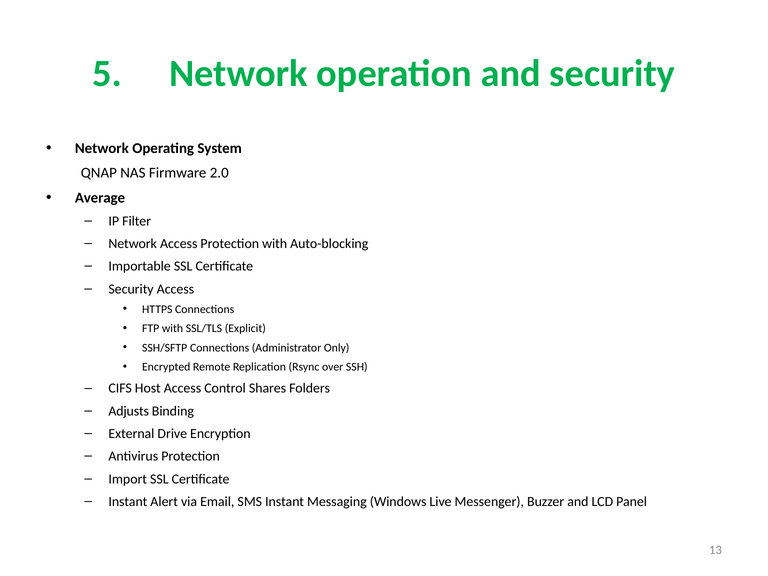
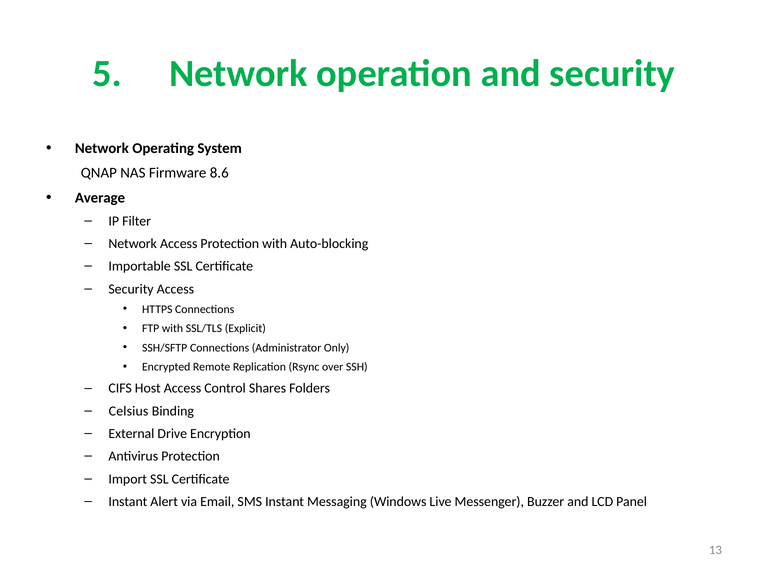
2.0: 2.0 -> 8.6
Adjusts: Adjusts -> Celsius
